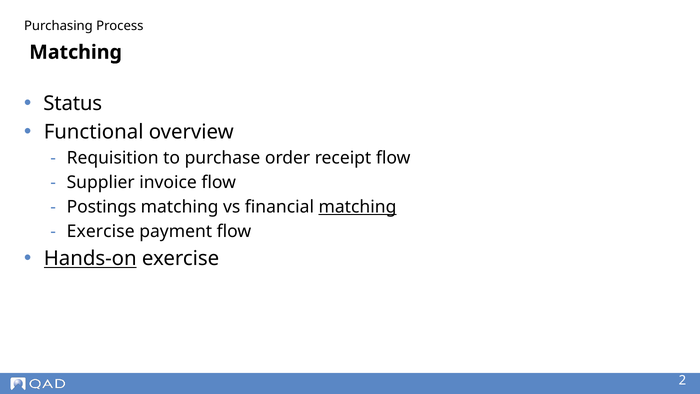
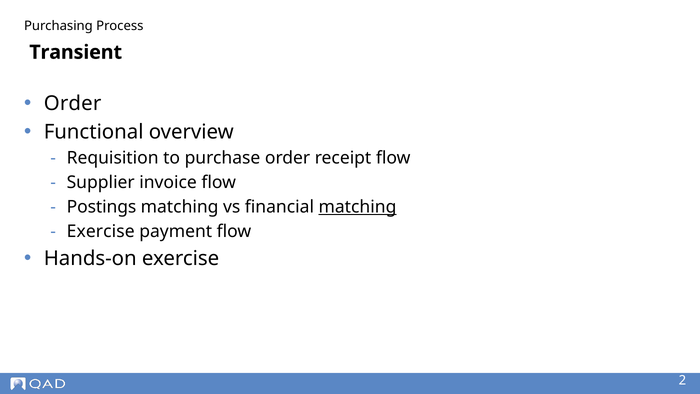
Matching at (76, 52): Matching -> Transient
Status at (73, 103): Status -> Order
Hands-on underline: present -> none
